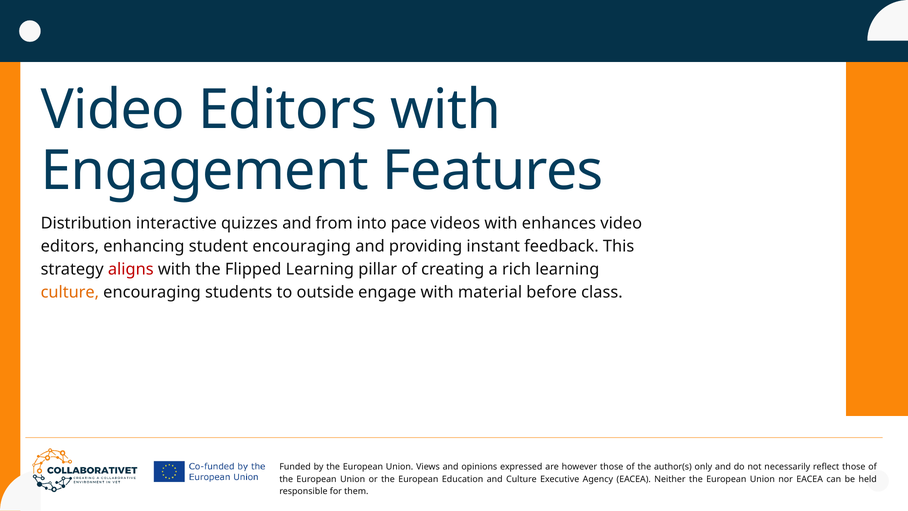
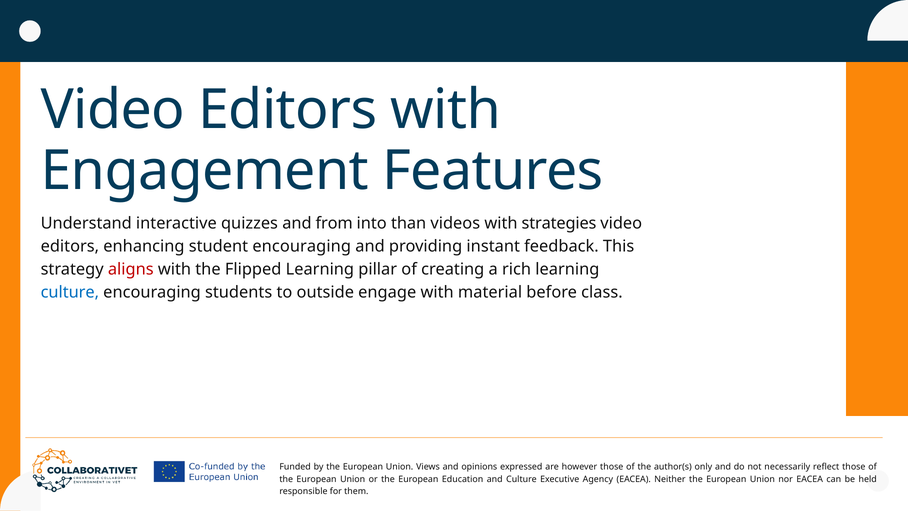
Distribution: Distribution -> Understand
pace: pace -> than
enhances: enhances -> strategies
culture at (70, 292) colour: orange -> blue
